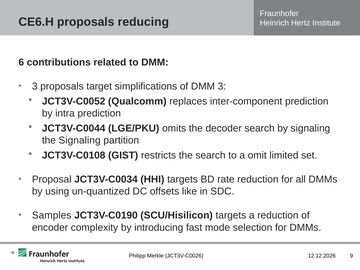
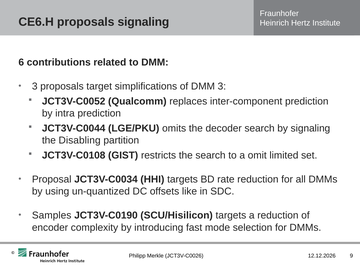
proposals reducing: reducing -> signaling
the Signaling: Signaling -> Disabling
